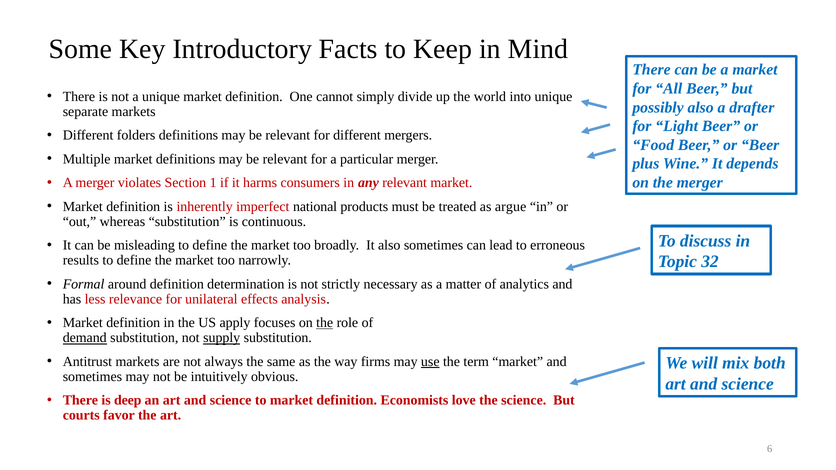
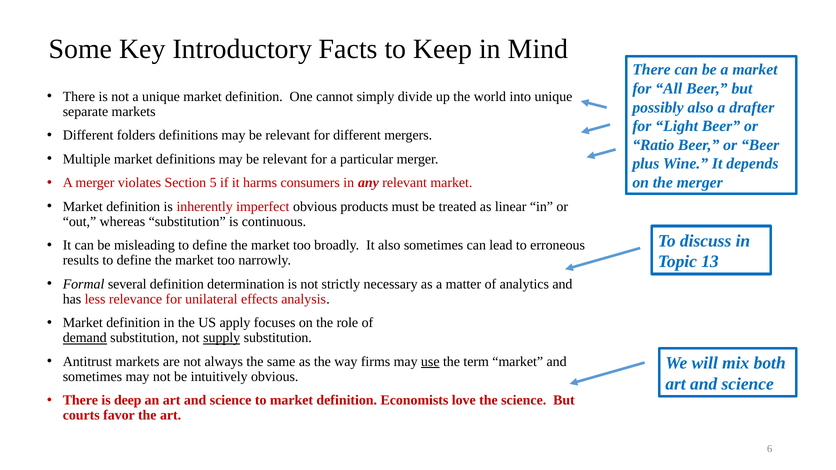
Food: Food -> Ratio
1: 1 -> 5
imperfect national: national -> obvious
argue: argue -> linear
32: 32 -> 13
around: around -> several
the at (325, 323) underline: present -> none
